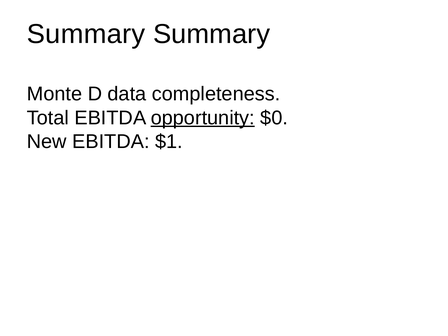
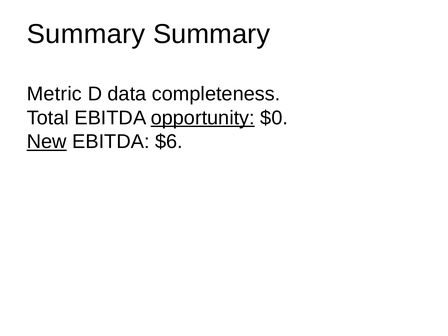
Monte: Monte -> Metric
New underline: none -> present
$1: $1 -> $6
